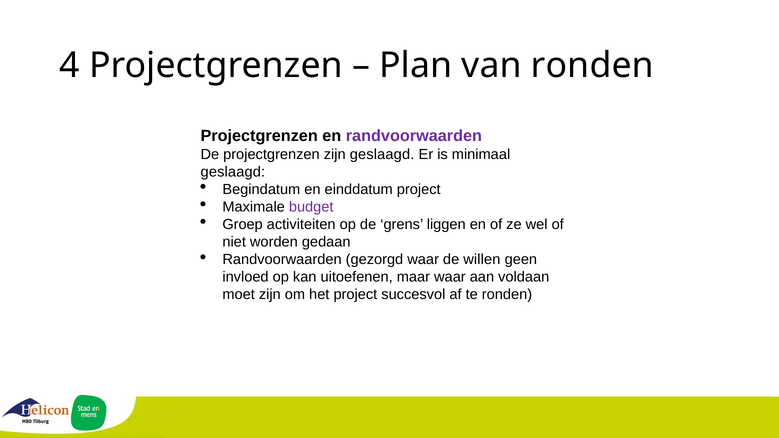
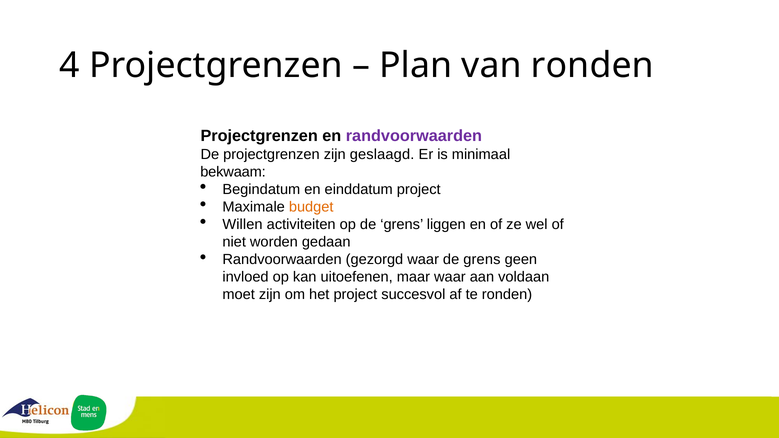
geslaagd at (233, 172): geslaagd -> bekwaam
budget colour: purple -> orange
Groep: Groep -> Willen
waar de willen: willen -> grens
